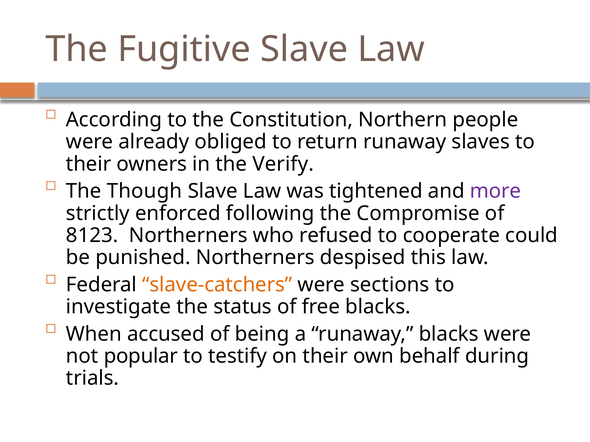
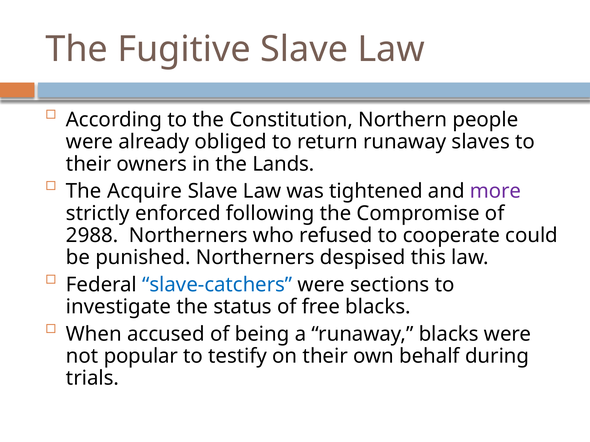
Verify: Verify -> Lands
Though: Though -> Acquire
8123: 8123 -> 2988
slave-catchers colour: orange -> blue
